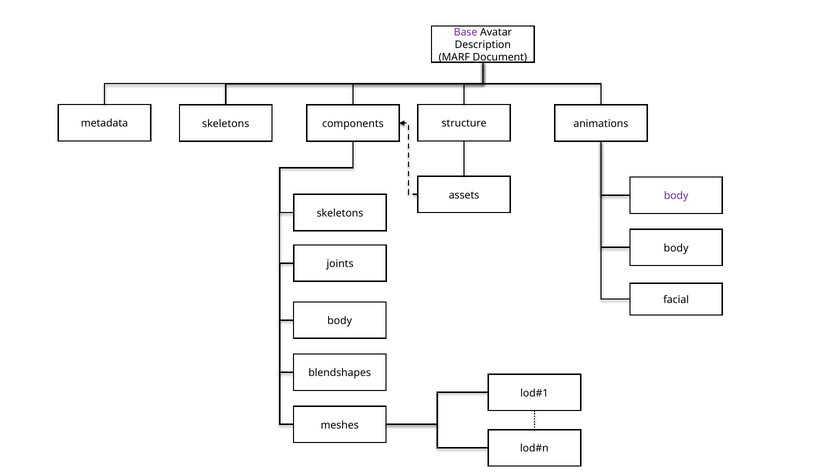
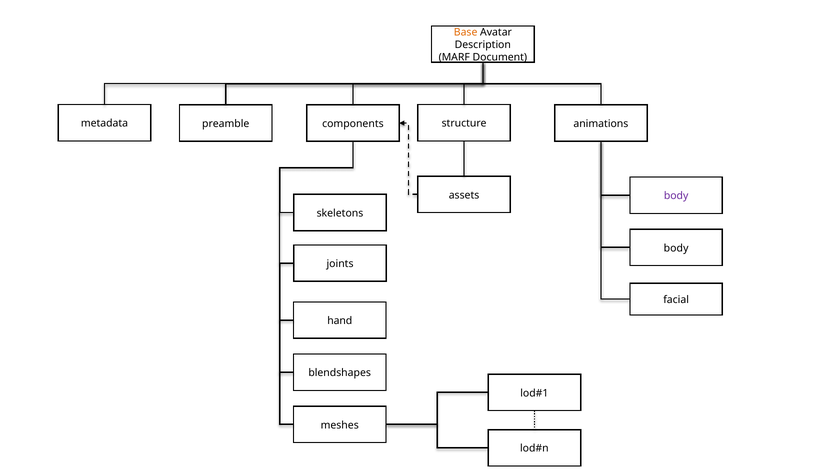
Base colour: purple -> orange
skeletons at (226, 124): skeletons -> preamble
body at (340, 320): body -> hand
